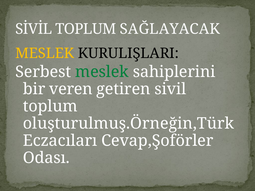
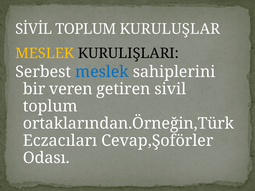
SAĞLAYACAK: SAĞLAYACAK -> KURULUŞLAR
meslek at (102, 72) colour: green -> blue
oluşturulmuş.Örneğin,Türk: oluşturulmuş.Örneğin,Türk -> ortaklarından.Örneğin,Türk
